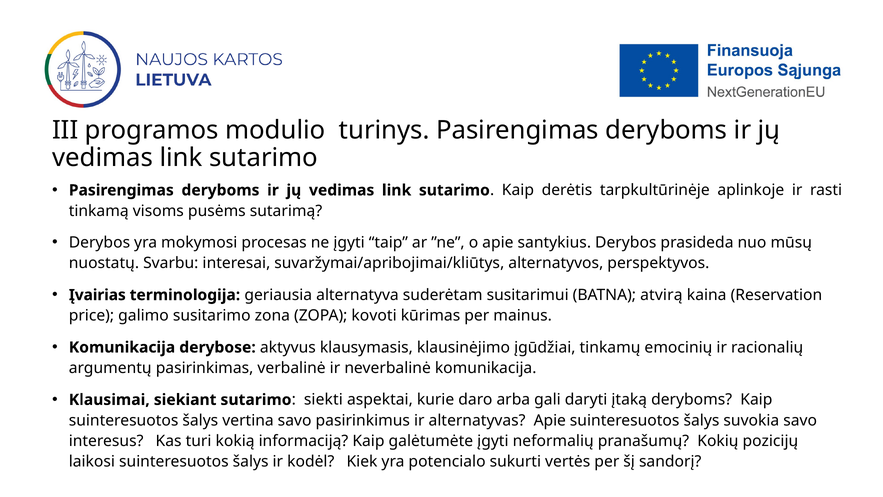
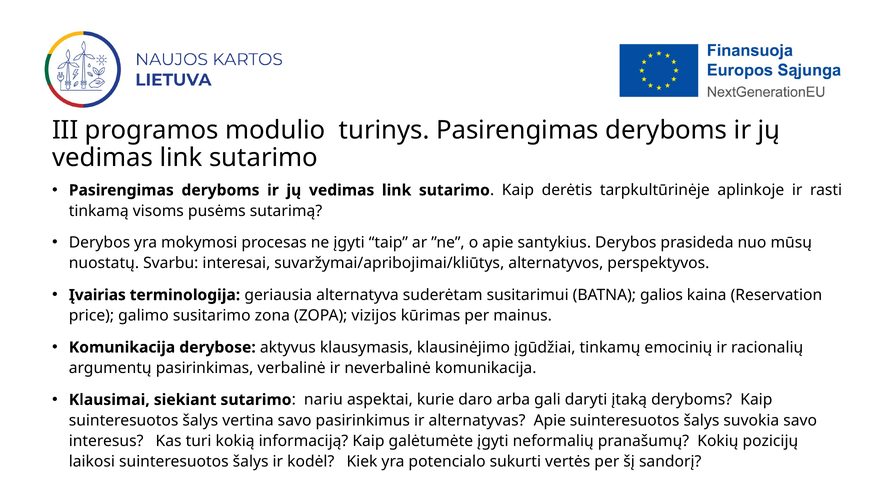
atvirą: atvirą -> galios
kovoti: kovoti -> vizijos
siekti: siekti -> nariu
